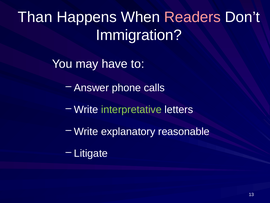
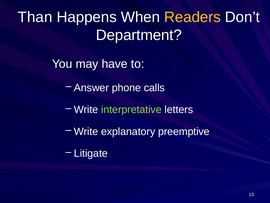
Readers colour: pink -> yellow
Immigration: Immigration -> Department
reasonable: reasonable -> preemptive
